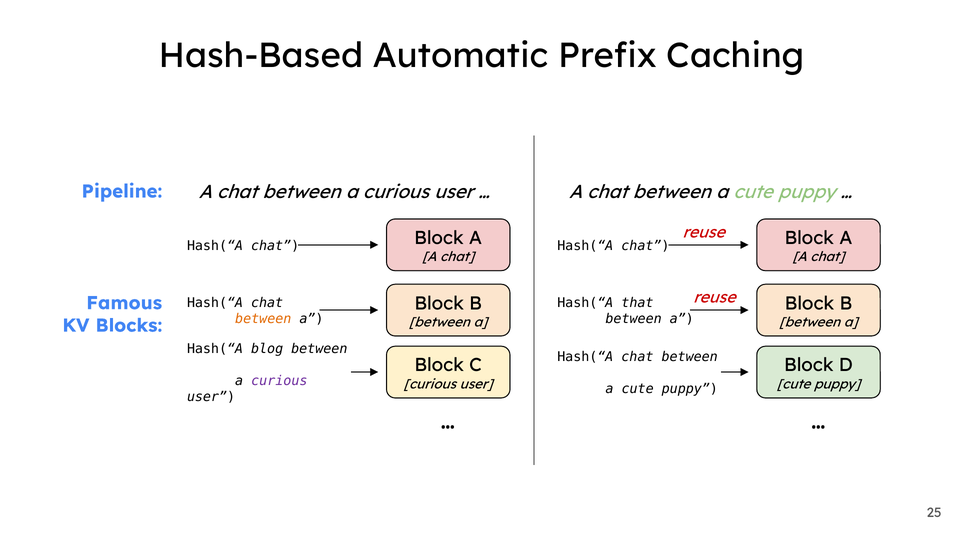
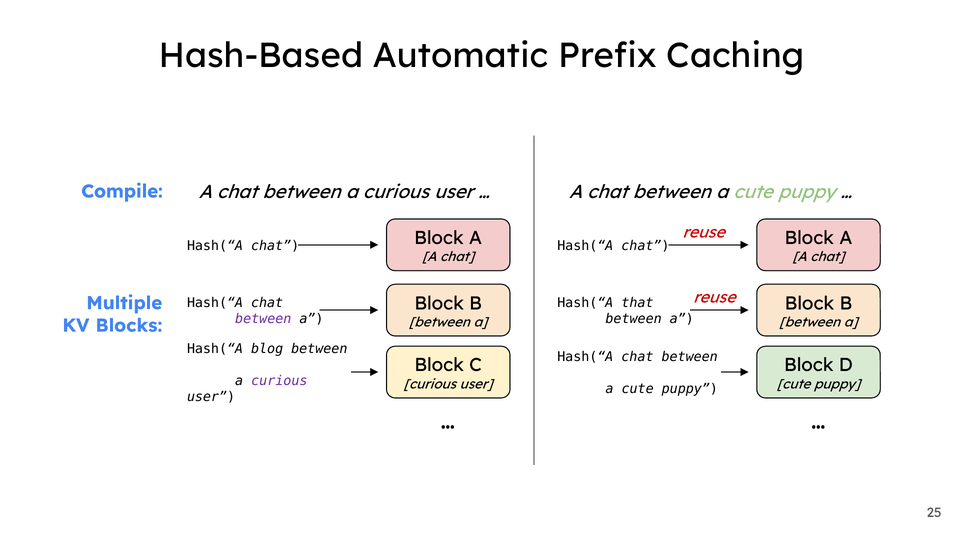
Pipeline: Pipeline -> Compile
Famous: Famous -> Multiple
between at (263, 319) colour: orange -> purple
